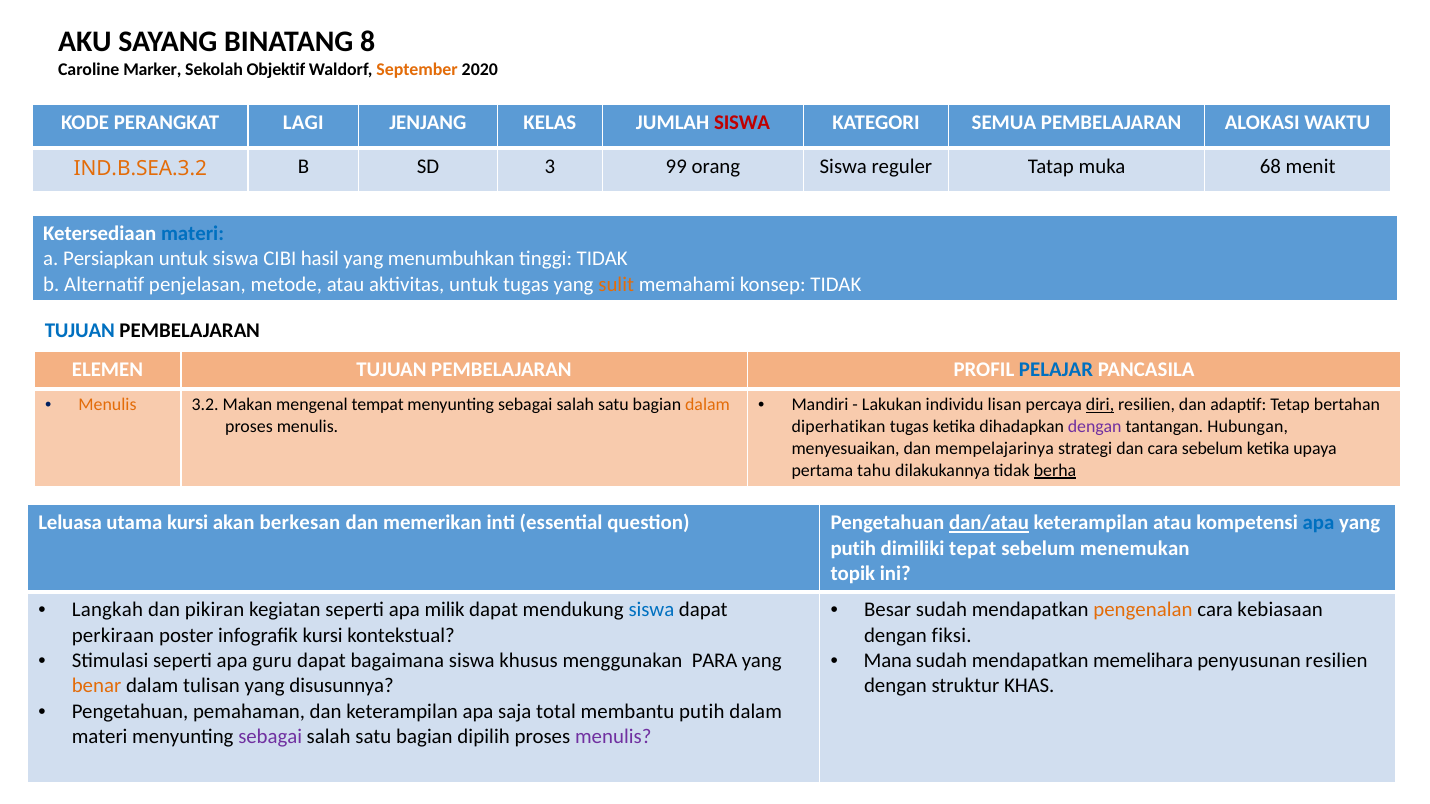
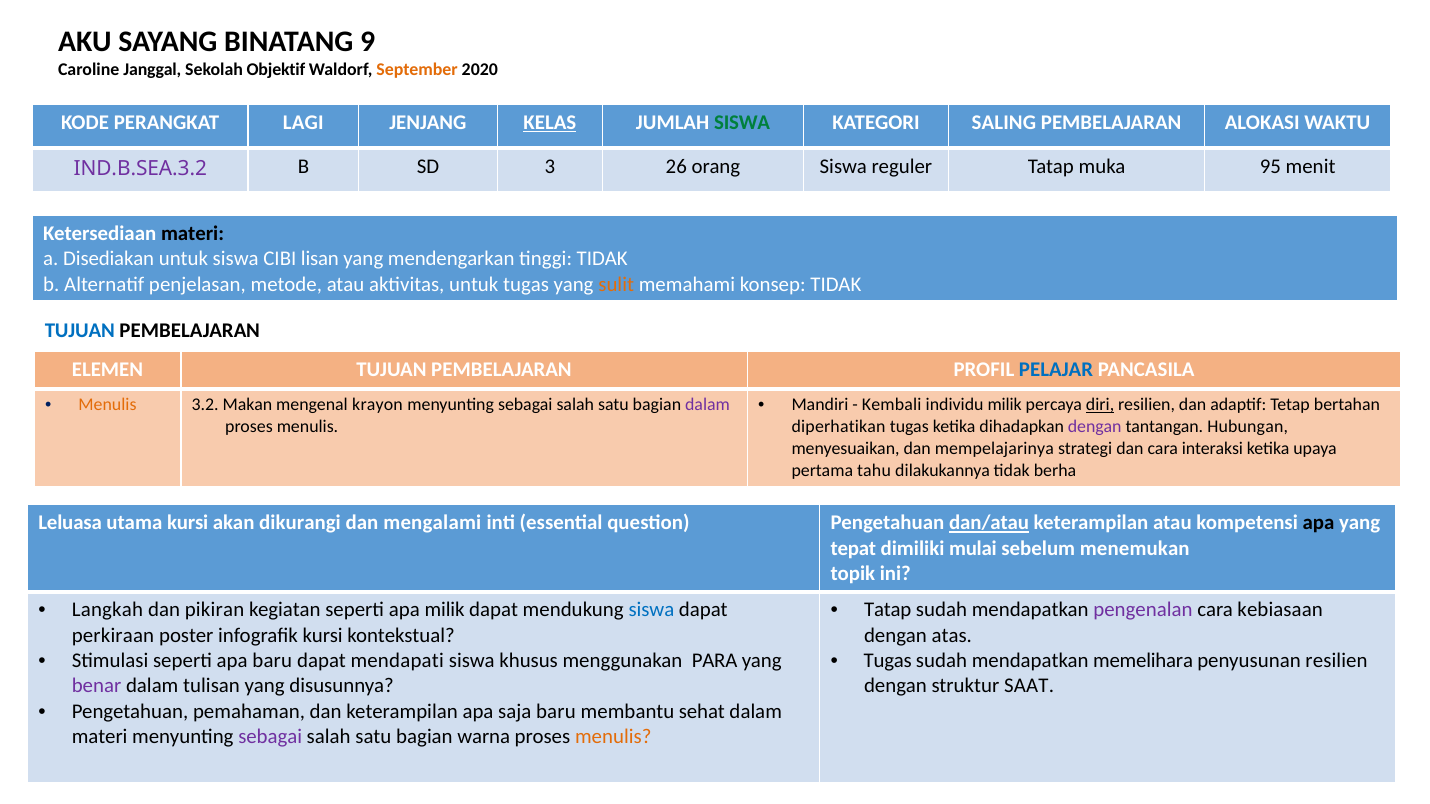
8: 8 -> 9
Marker: Marker -> Janggal
KELAS underline: none -> present
SISWA at (742, 123) colour: red -> green
SEMUA: SEMUA -> SALING
IND.B.SEA.3.2 colour: orange -> purple
99: 99 -> 26
68: 68 -> 95
materi at (193, 234) colour: blue -> black
Persiapkan: Persiapkan -> Disediakan
hasil: hasil -> lisan
menumbuhkan: menumbuhkan -> mendengarkan
tempat: tempat -> krayon
dalam at (708, 405) colour: orange -> purple
Lakukan: Lakukan -> Kembali
individu lisan: lisan -> milik
cara sebelum: sebelum -> interaksi
berha underline: present -> none
berkesan: berkesan -> dikurangi
memerikan: memerikan -> mengalami
apa at (1319, 523) colour: blue -> black
putih at (853, 549): putih -> tepat
tepat: tepat -> mulai
Besar at (888, 610): Besar -> Tatap
pengenalan colour: orange -> purple
fiksi: fiksi -> atas
apa guru: guru -> baru
bagaimana: bagaimana -> mendapati
Mana at (888, 661): Mana -> Tugas
benar colour: orange -> purple
KHAS: KHAS -> SAAT
saja total: total -> baru
membantu putih: putih -> sehat
dipilih: dipilih -> warna
menulis at (613, 737) colour: purple -> orange
